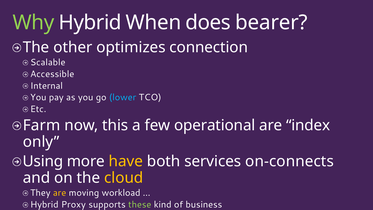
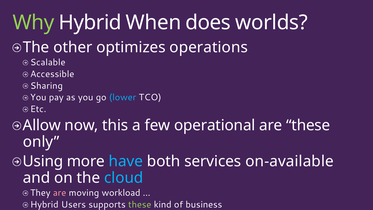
bearer: bearer -> worlds
connection: connection -> operations
Internal: Internal -> Sharing
Farm: Farm -> Allow
are index: index -> these
have colour: yellow -> light blue
on-connects: on-connects -> on-available
cloud colour: yellow -> light blue
are at (60, 193) colour: yellow -> pink
Proxy: Proxy -> Users
